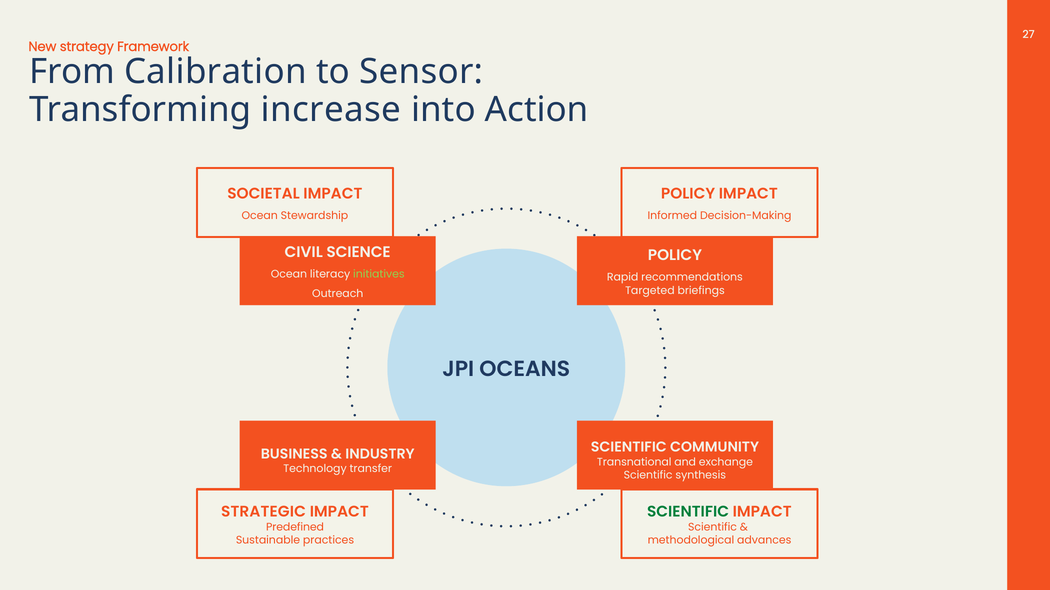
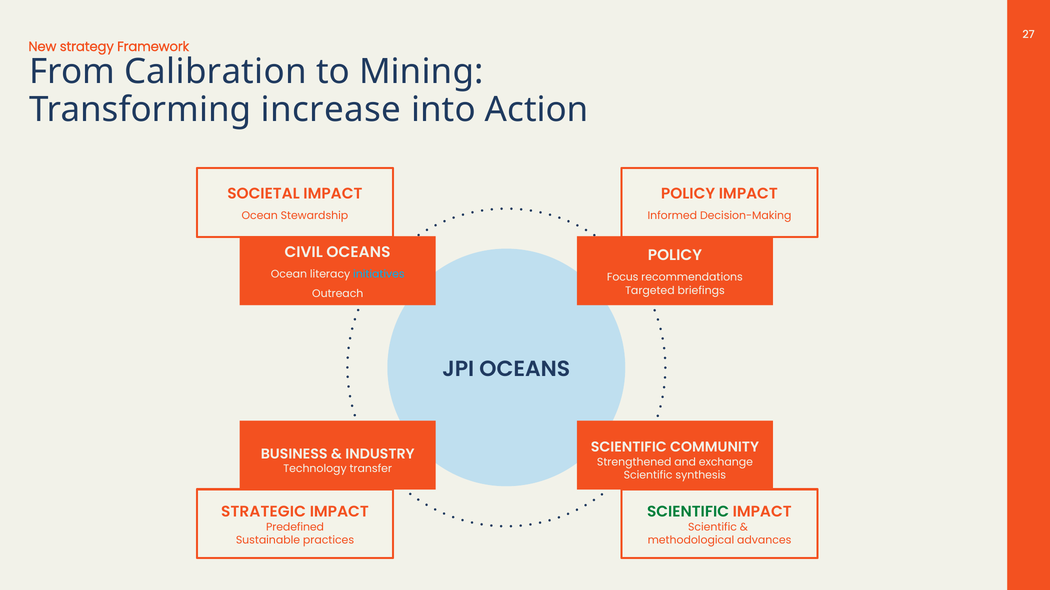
Sensor: Sensor -> Mining
CIVIL SCIENCE: SCIENCE -> OCEANS
initiatives colour: light green -> light blue
Rapid: Rapid -> Focus
Transnational: Transnational -> Strengthened
